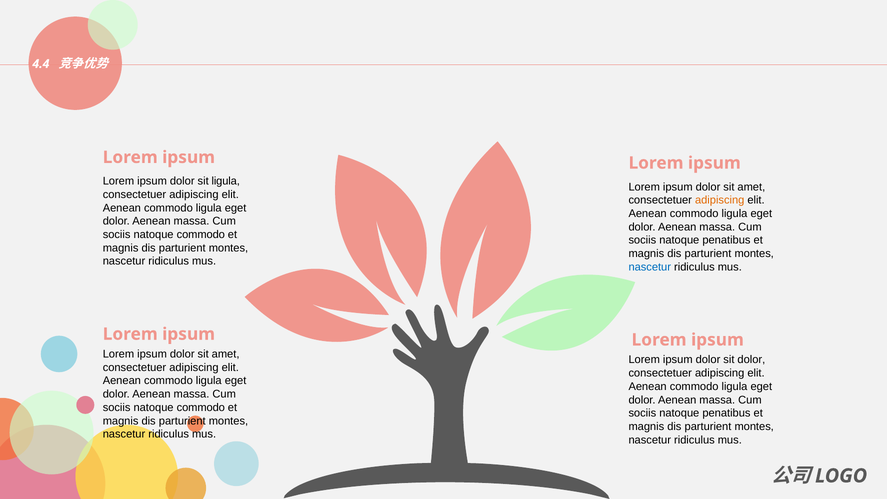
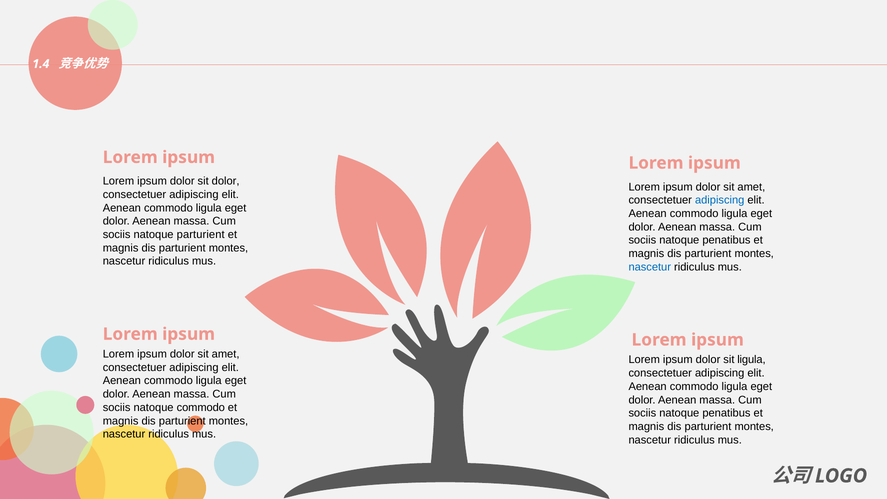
4.4: 4.4 -> 1.4
sit ligula: ligula -> dolor
adipiscing at (720, 200) colour: orange -> blue
commodo at (201, 235): commodo -> parturient
sit dolor: dolor -> ligula
